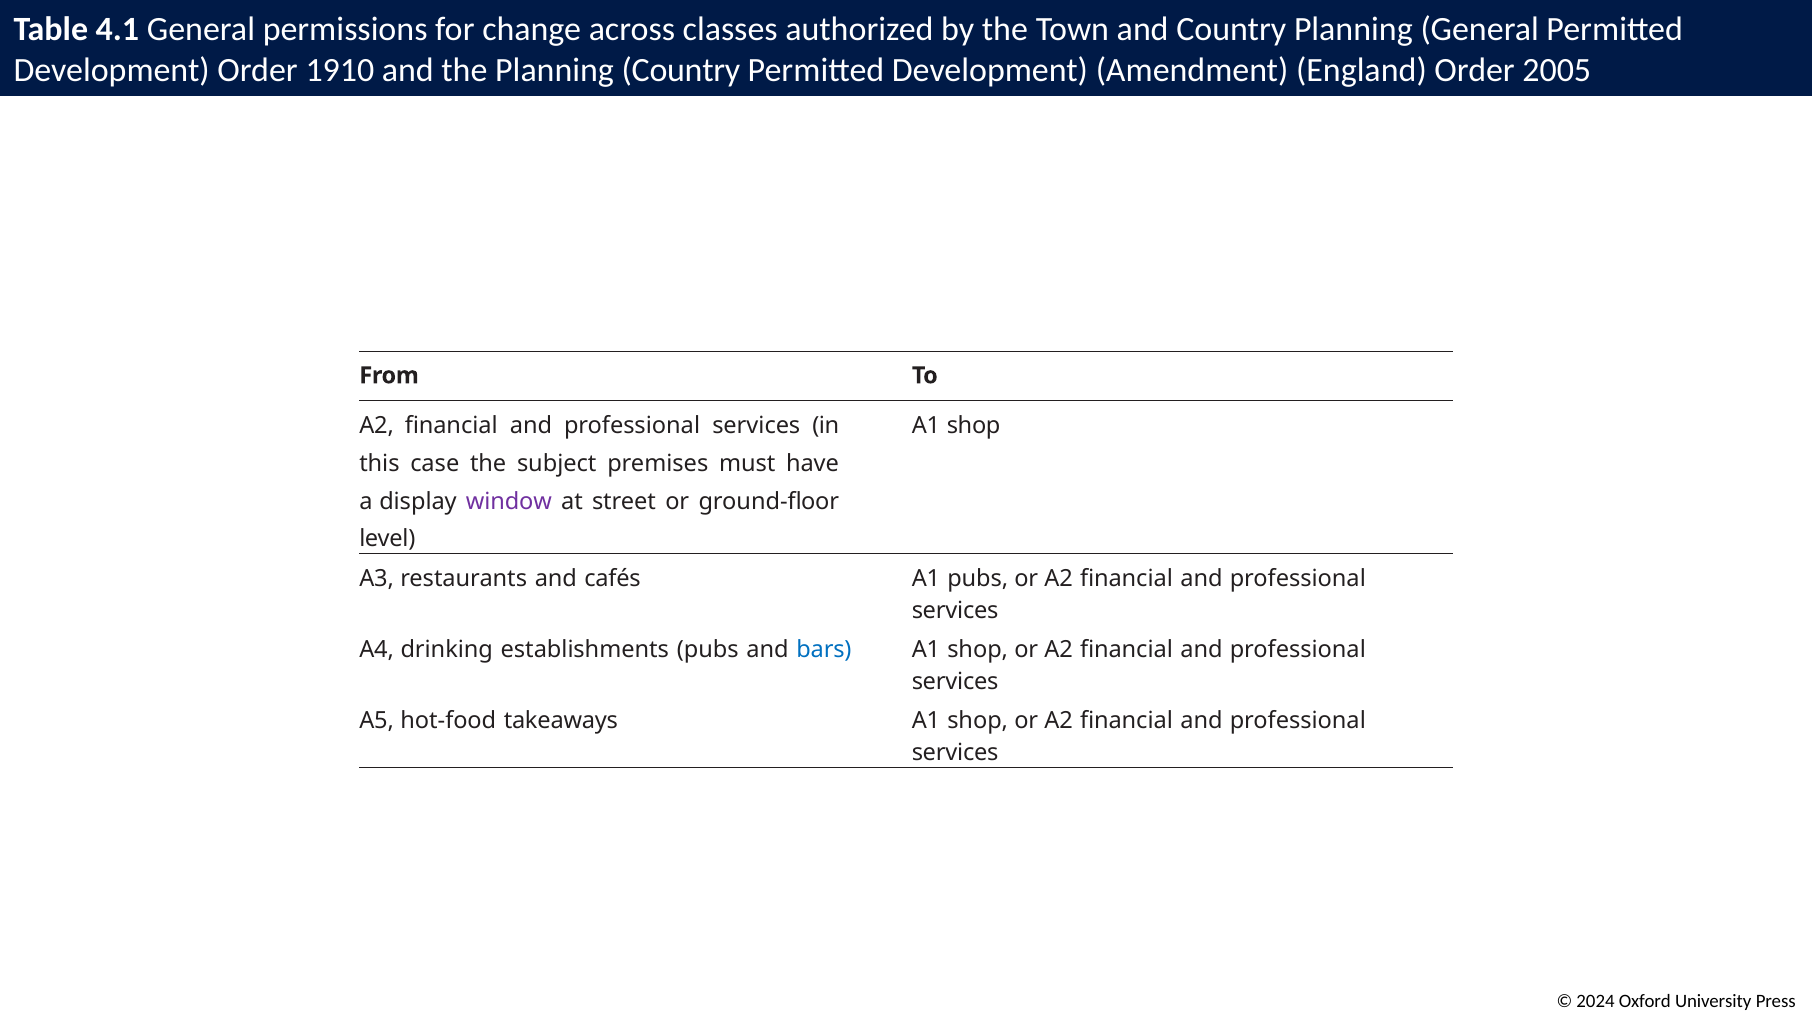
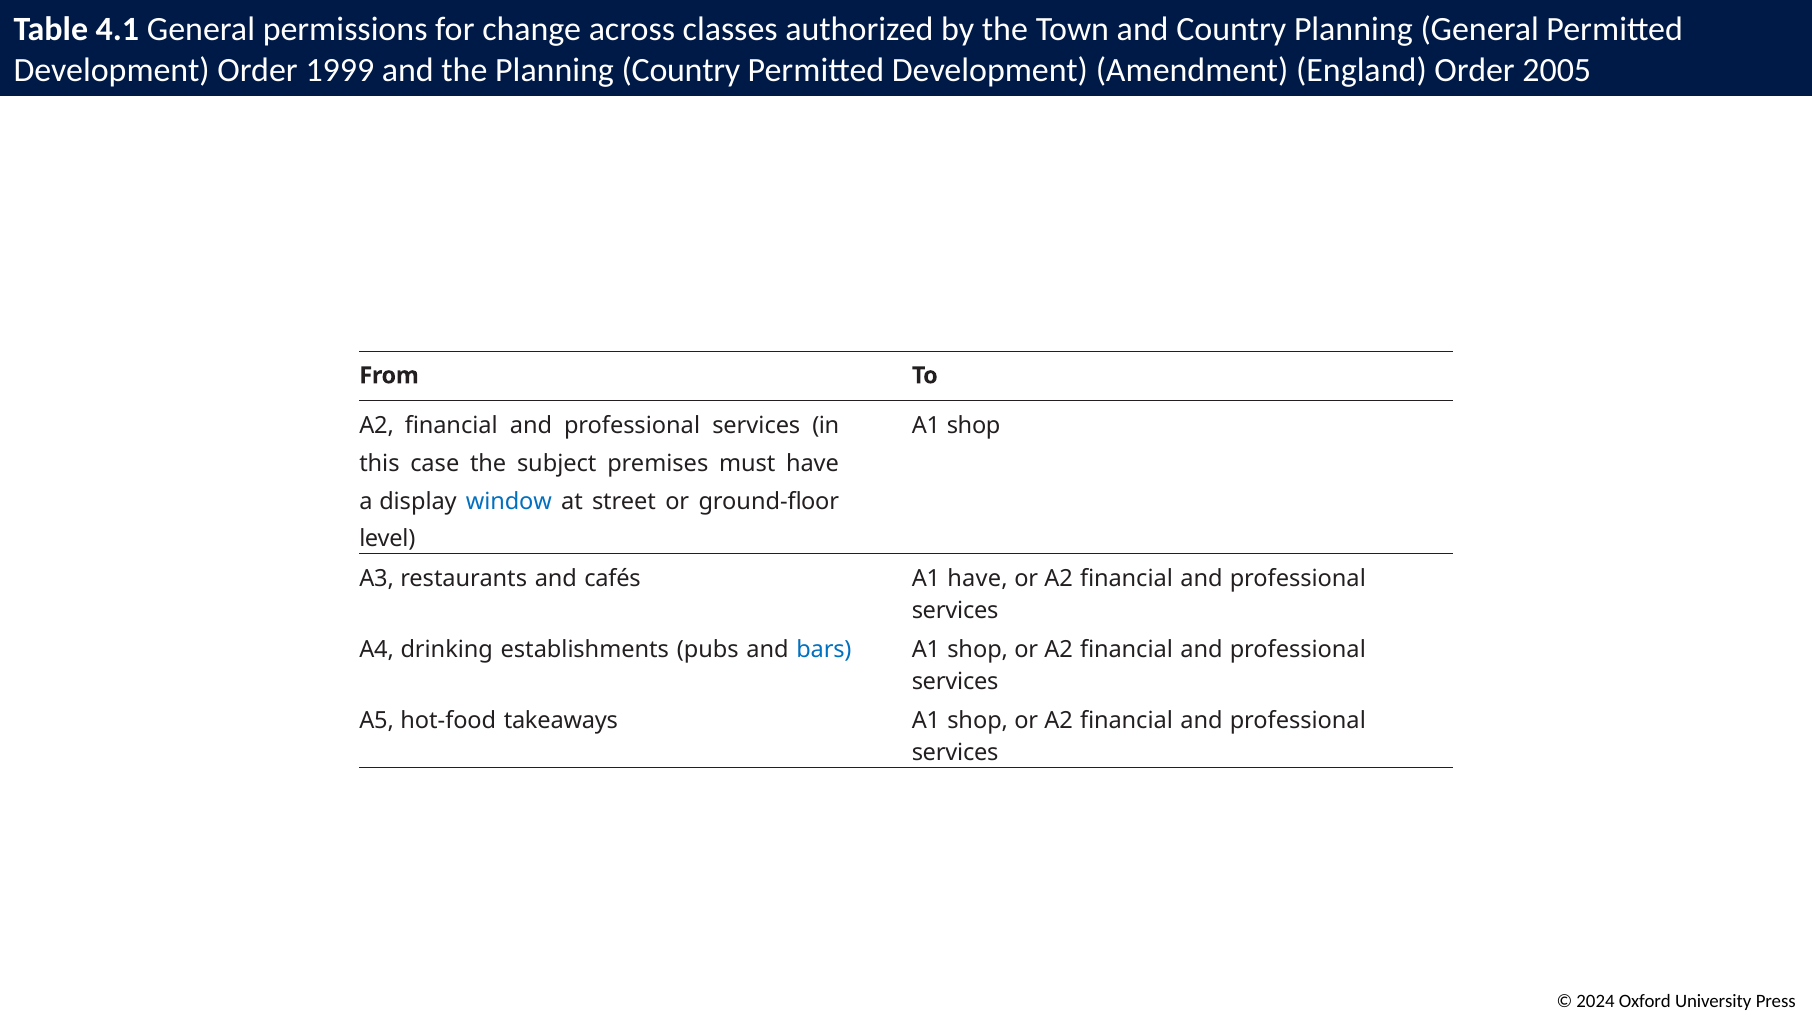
1910: 1910 -> 1999
window colour: purple -> blue
A1 pubs: pubs -> have
